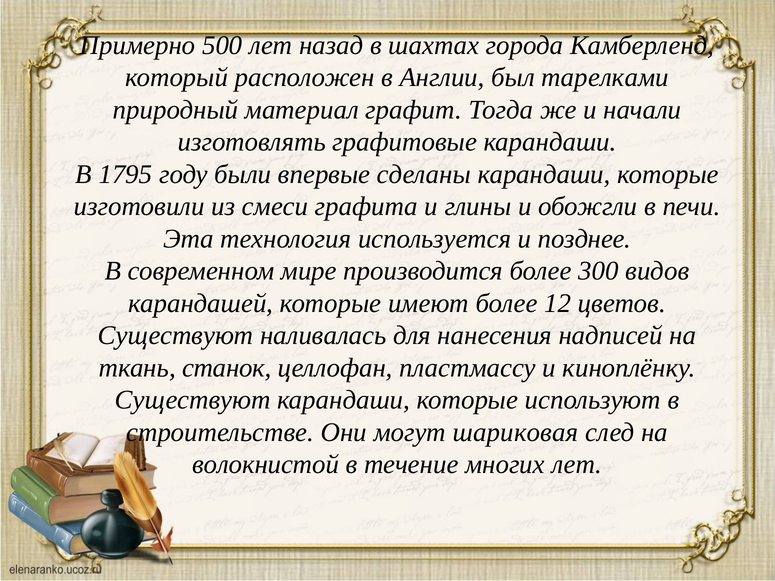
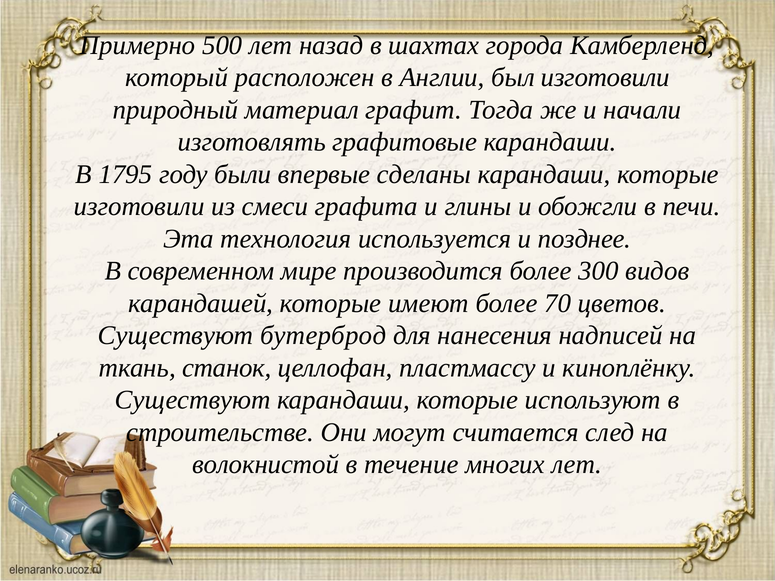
был тарелками: тарелками -> изготовили
12: 12 -> 70
наливалась: наливалась -> бутерброд
шариковая: шариковая -> считается
